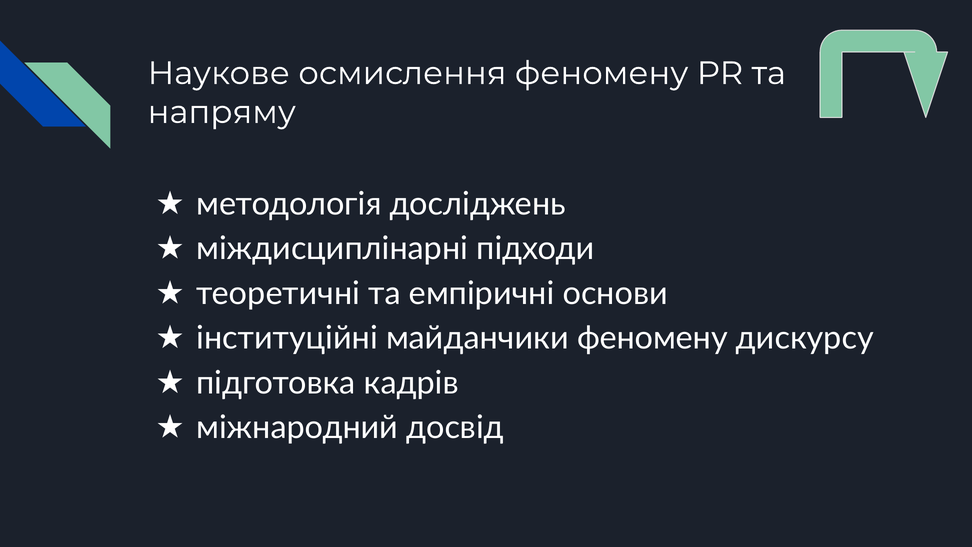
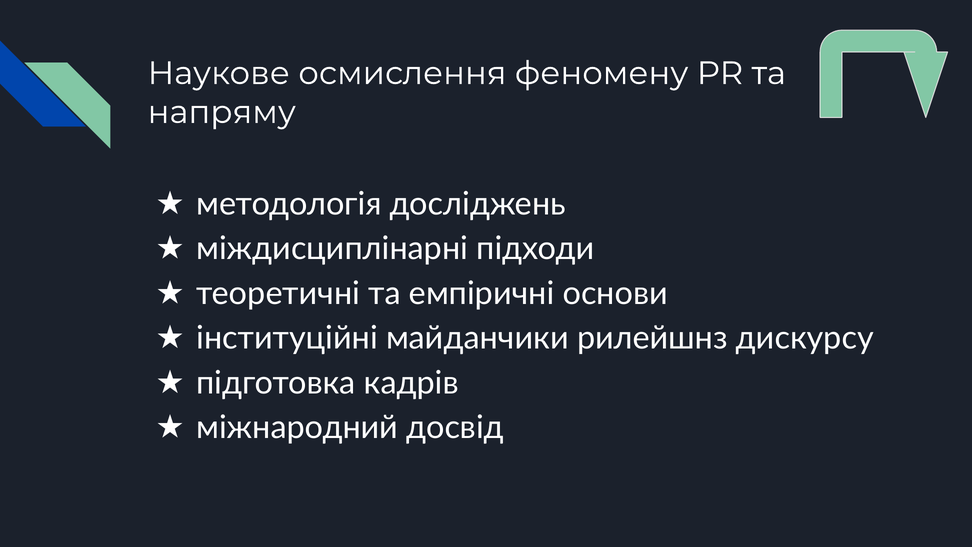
майданчики феномену: феномену -> рилейшнз
